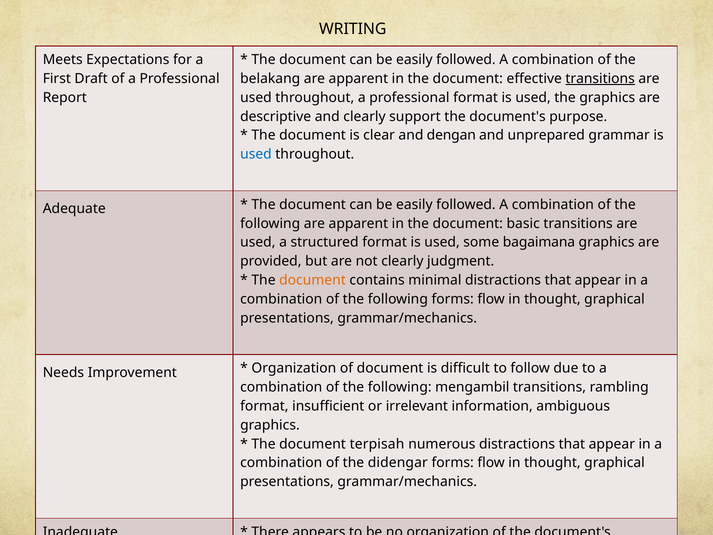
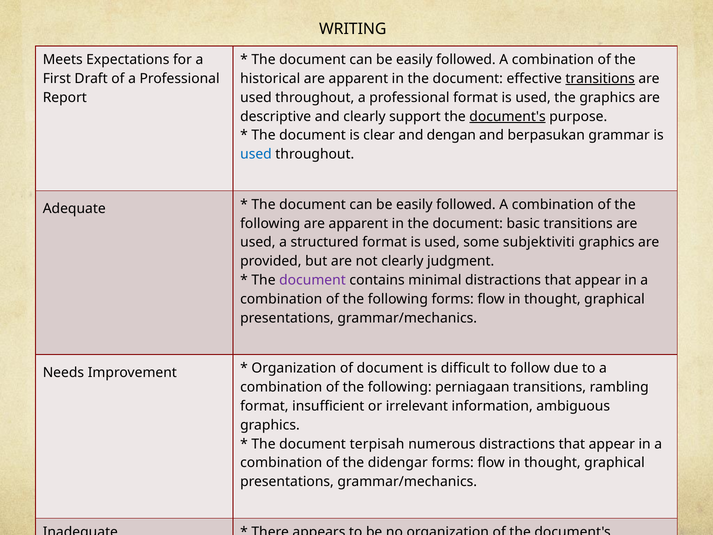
belakang: belakang -> historical
document's at (508, 116) underline: none -> present
unprepared: unprepared -> berpasukan
bagaimana: bagaimana -> subjektiviti
document at (312, 280) colour: orange -> purple
mengambil: mengambil -> perniagaan
